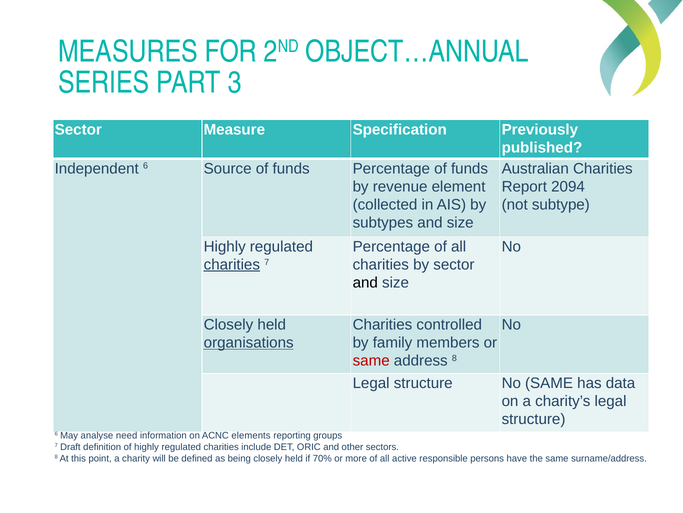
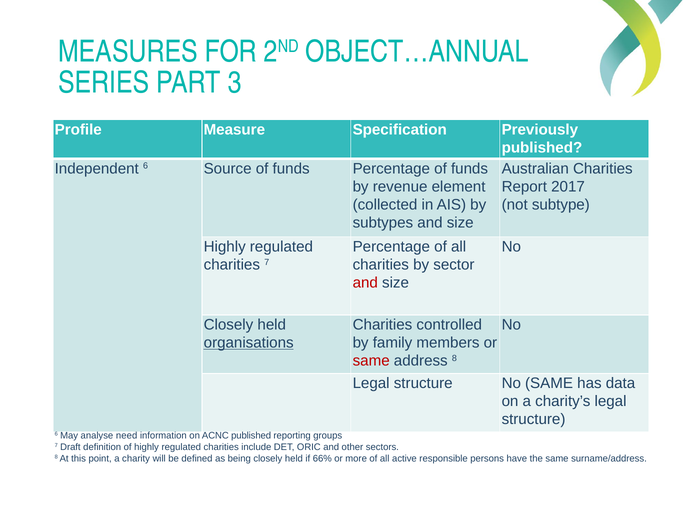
Sector at (78, 129): Sector -> Profile
2094: 2094 -> 2017
charities at (232, 264) underline: present -> none
and at (365, 282) colour: black -> red
ACNC elements: elements -> published
70%: 70% -> 66%
